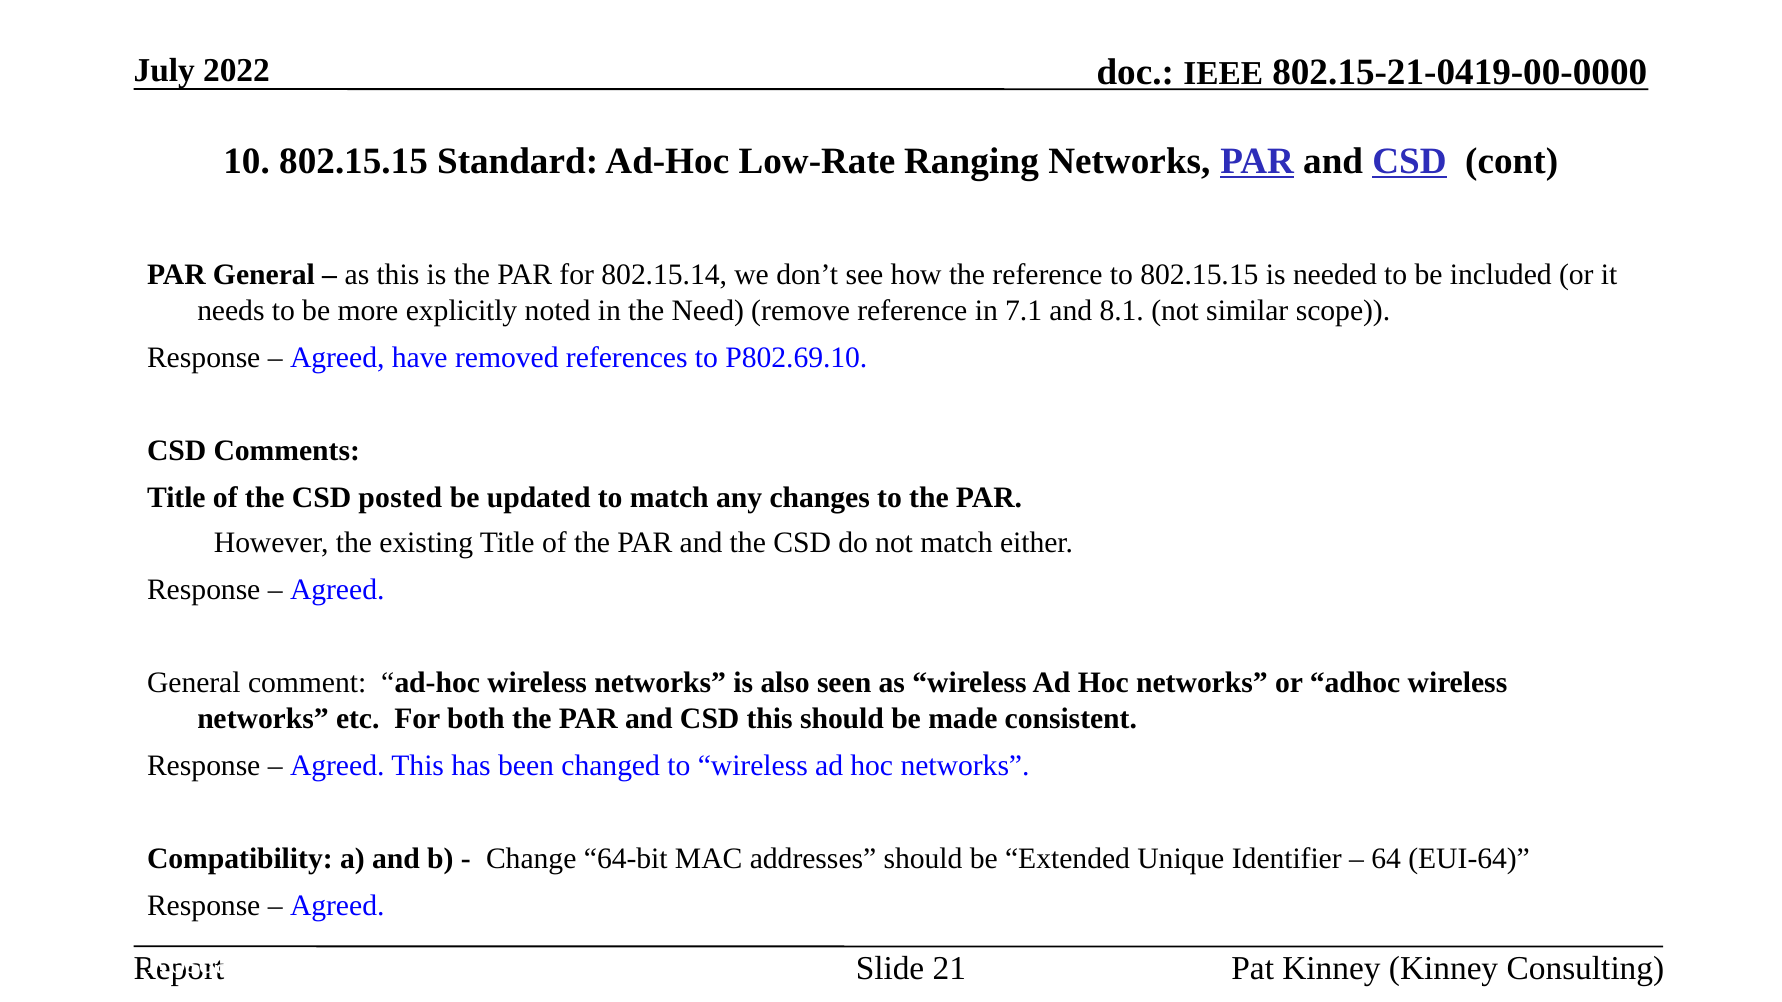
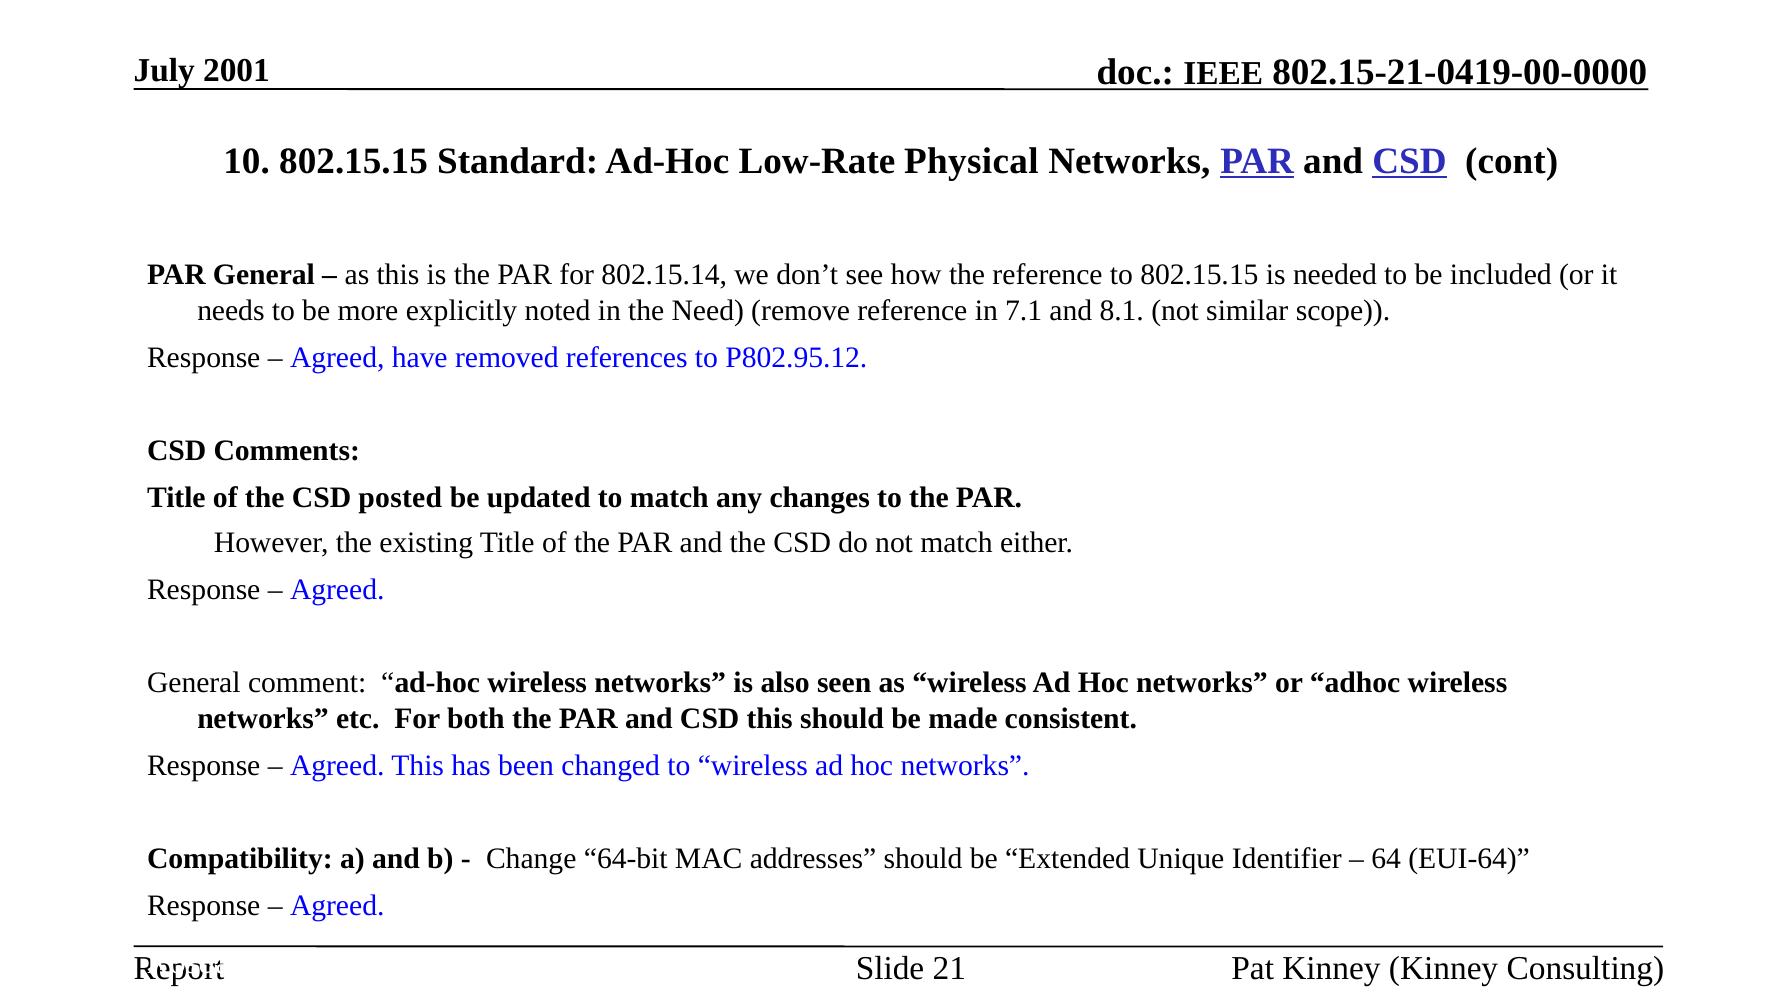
2022: 2022 -> 2001
Ranging: Ranging -> Physical
P802.69.10: P802.69.10 -> P802.95.12
